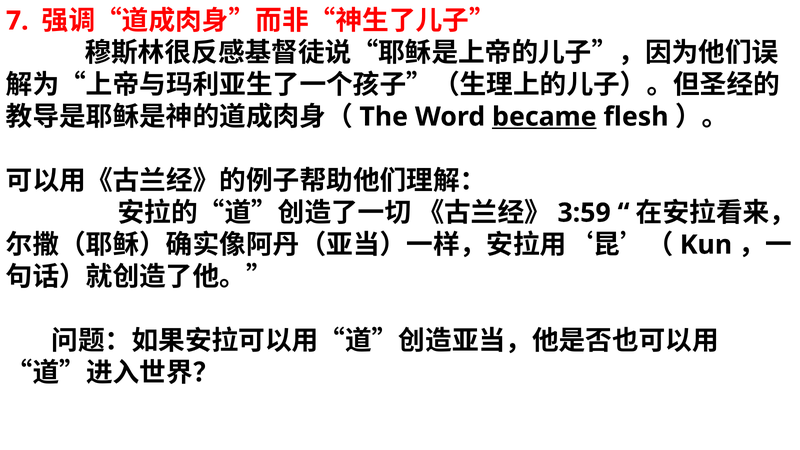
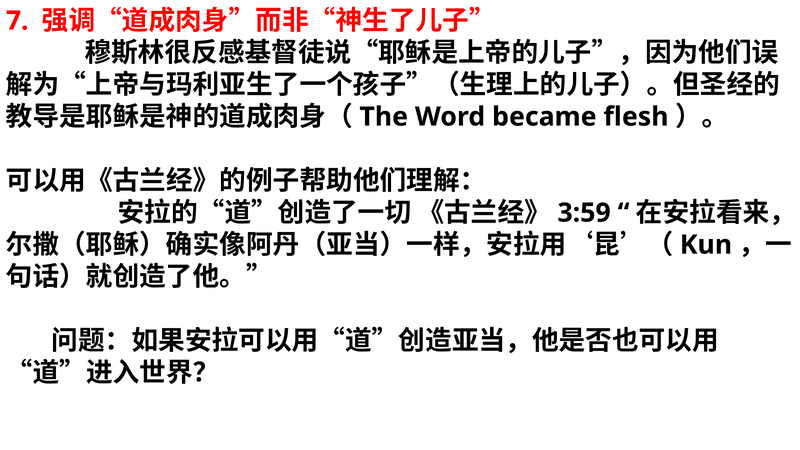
became underline: present -> none
